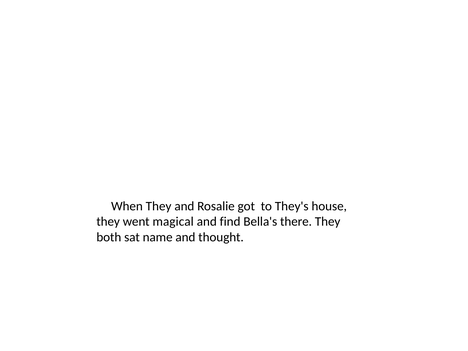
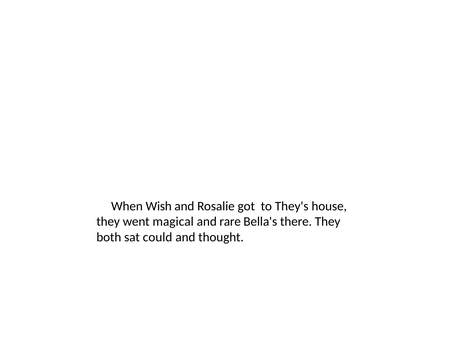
When They: They -> Wish
find: find -> rare
name: name -> could
